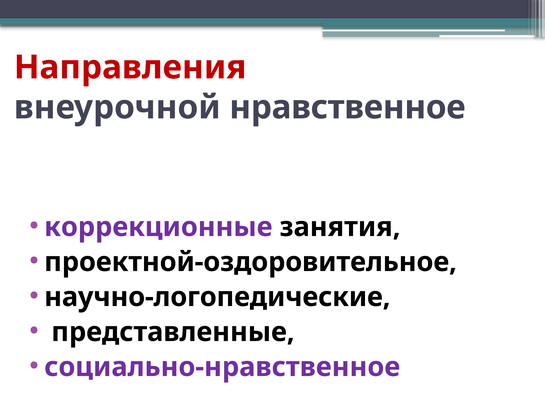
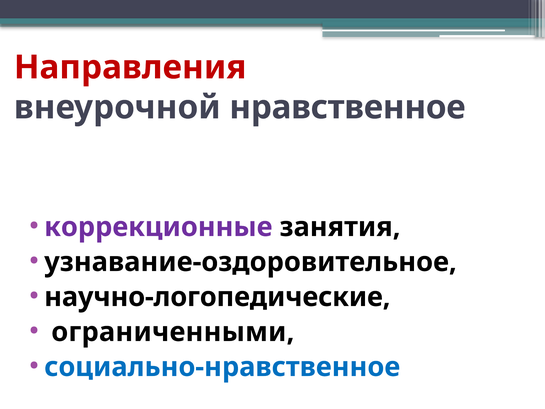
проектной-оздоровительное: проектной-оздоровительное -> узнавание-оздоровительное
представленные: представленные -> ограниченными
социально-нравственное colour: purple -> blue
